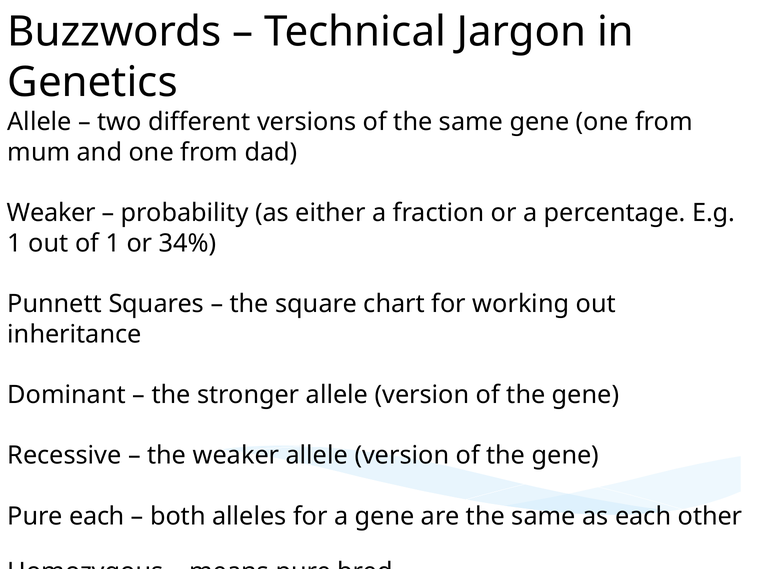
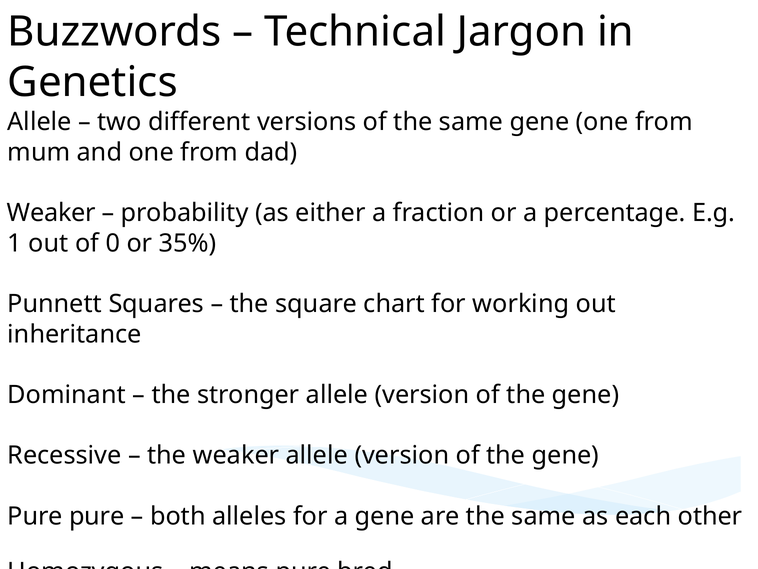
of 1: 1 -> 0
34%: 34% -> 35%
Pure each: each -> pure
